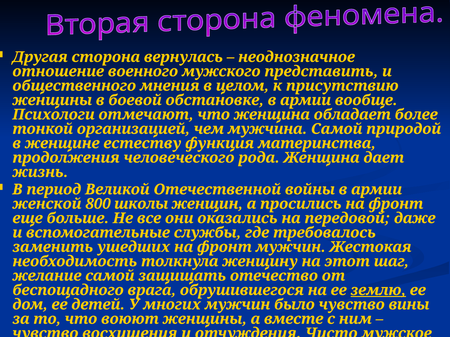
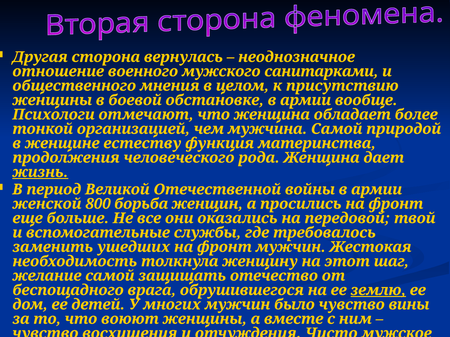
представить: представить -> санитарками
жизнь underline: none -> present
школы: школы -> борьба
даже: даже -> твой
